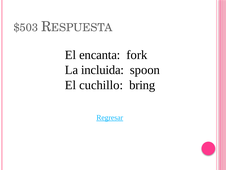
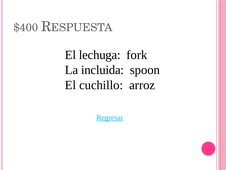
$503: $503 -> $400
encanta: encanta -> lechuga
bring: bring -> arroz
